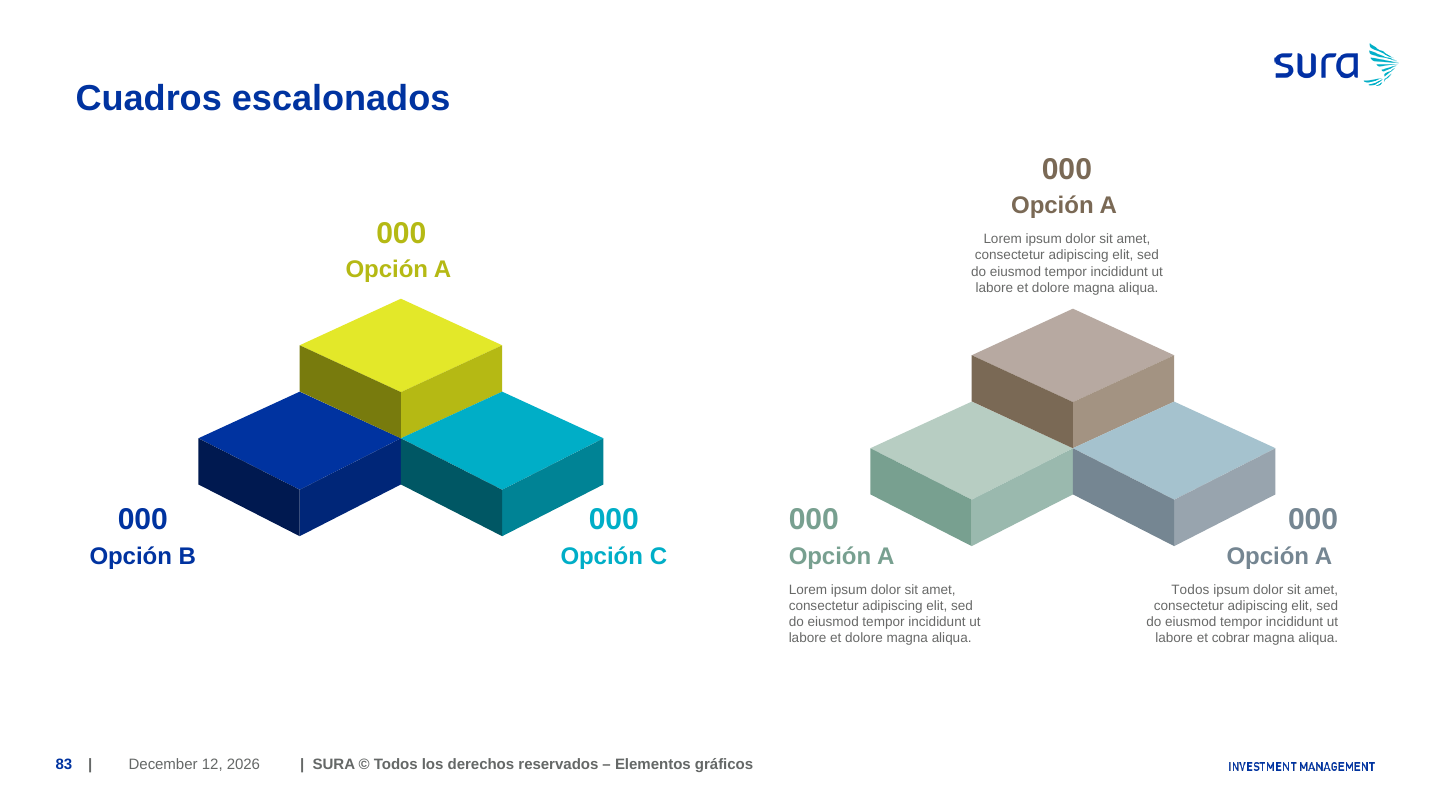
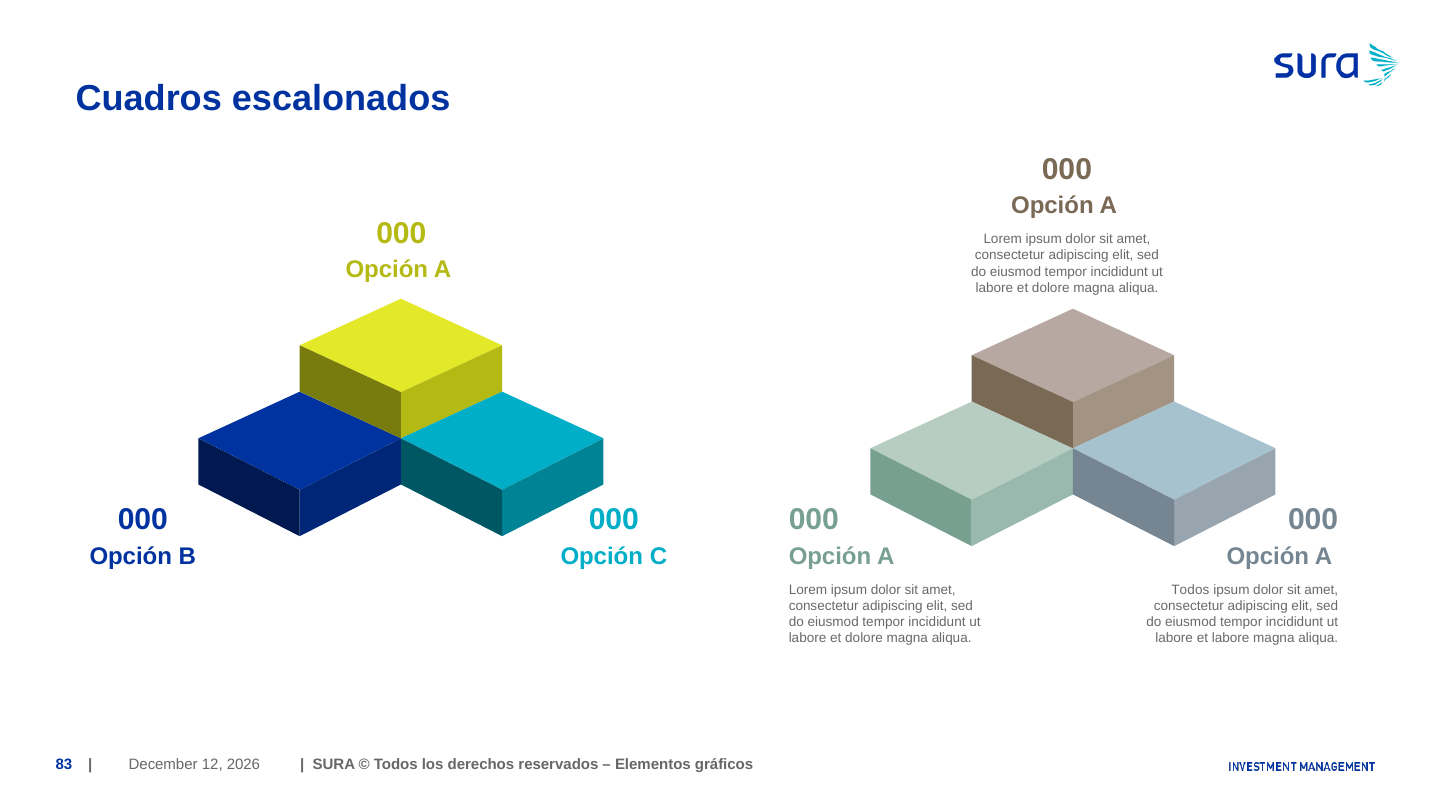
et cobrar: cobrar -> labore
